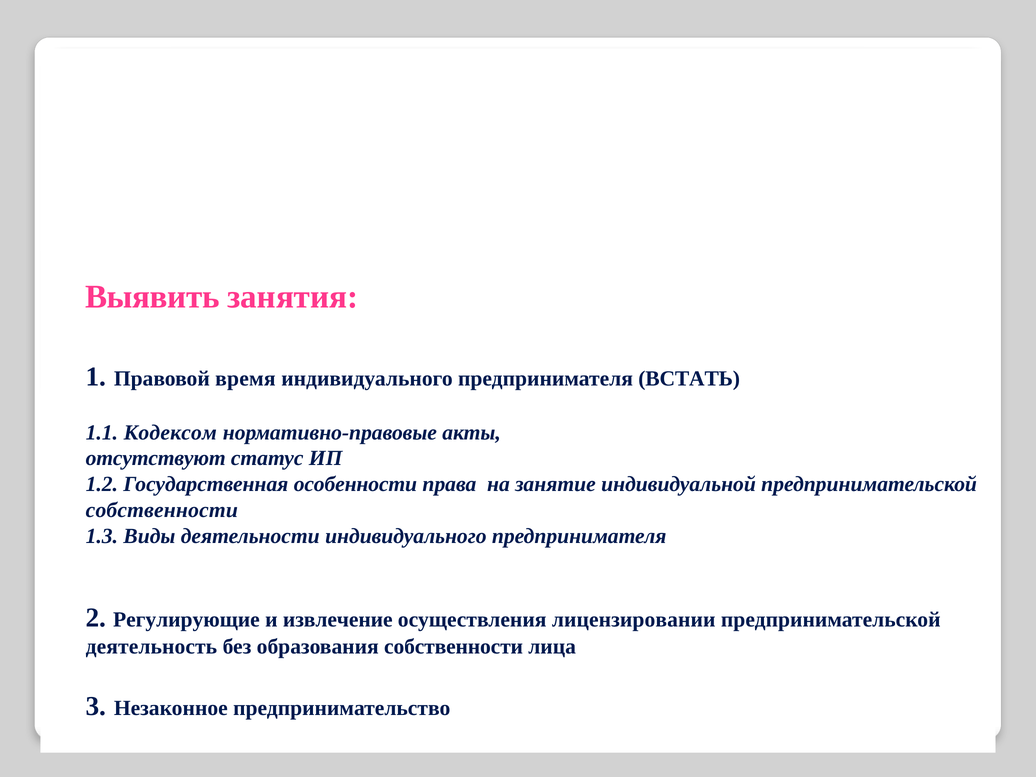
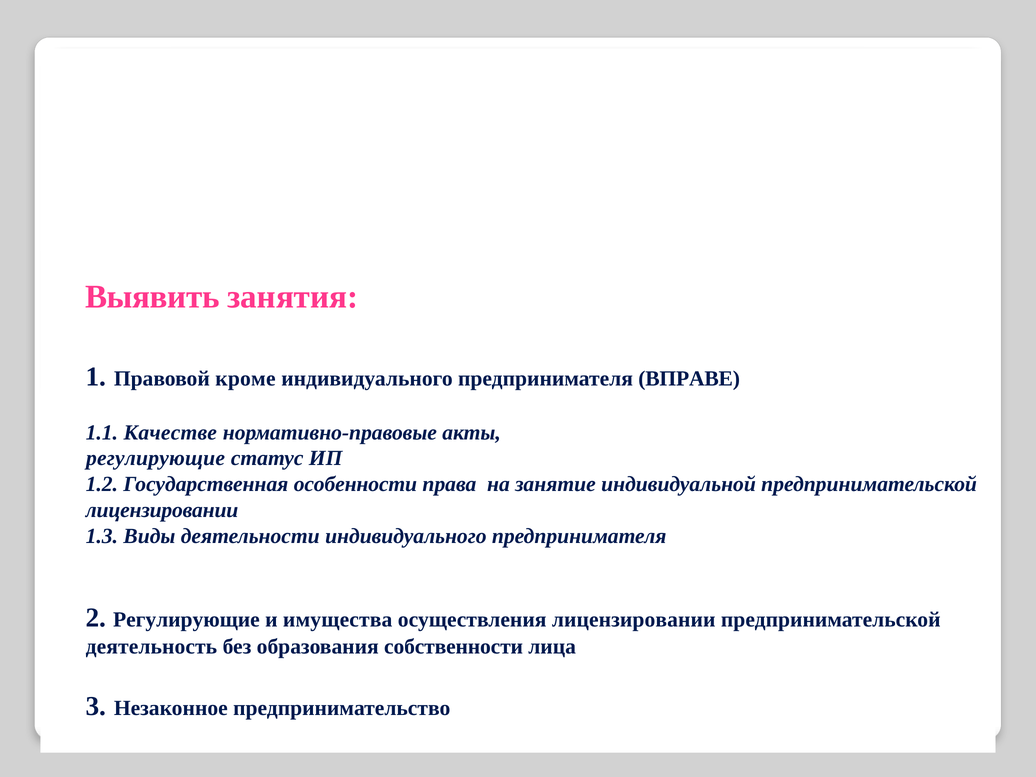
время: время -> кроме
ВСТАТЬ: ВСТАТЬ -> ВПРАВЕ
Кодексом: Кодексом -> Качестве
отсутствуют at (156, 458): отсутствуют -> регулирующие
собственности at (162, 510): собственности -> лицензировании
извлечение: извлечение -> имущества
